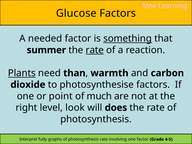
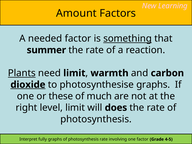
Glucose: Glucose -> Amount
rate at (95, 50) underline: present -> none
need than: than -> limit
dioxide underline: none -> present
photosynthesise factors: factors -> graphs
point: point -> these
level look: look -> limit
